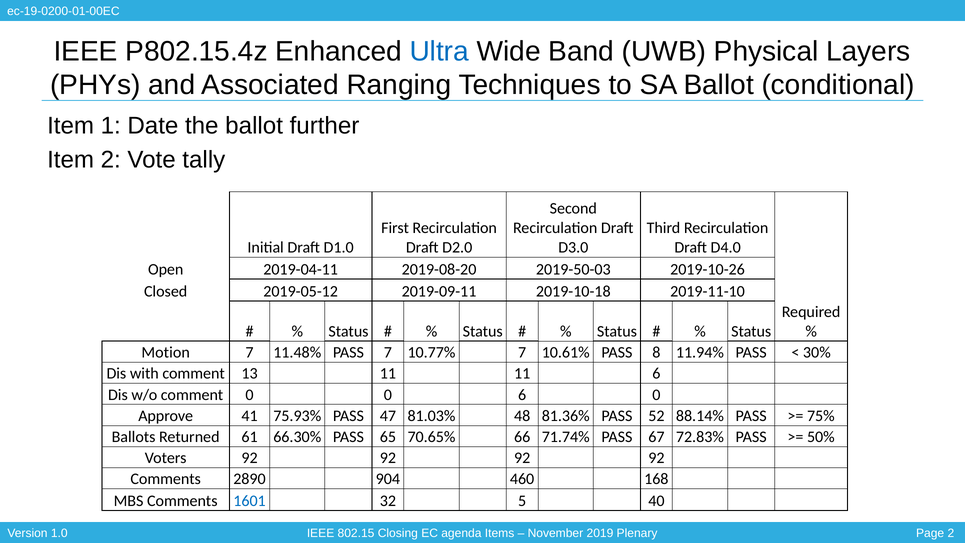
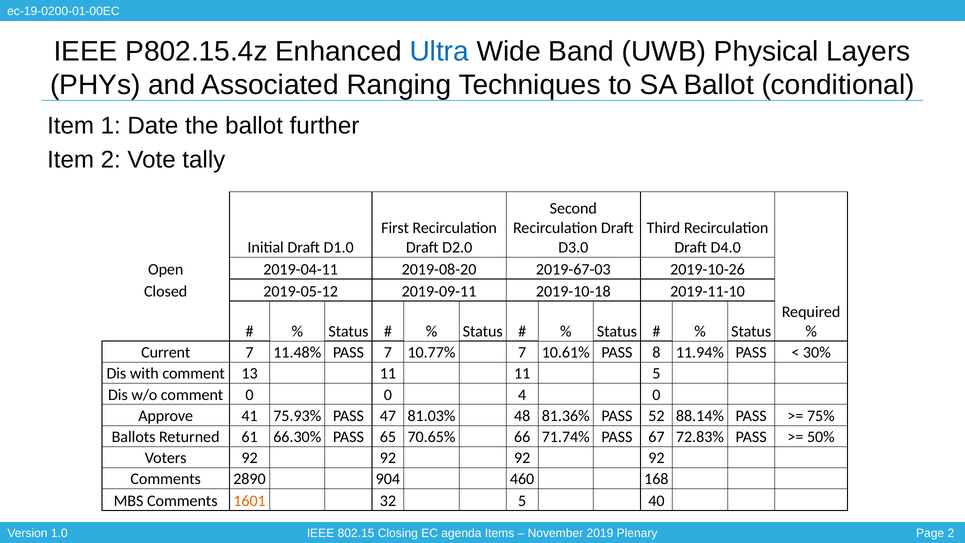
2019-50-03: 2019-50-03 -> 2019-67-03
Motion: Motion -> Current
11 6: 6 -> 5
0 6: 6 -> 4
1601 colour: blue -> orange
